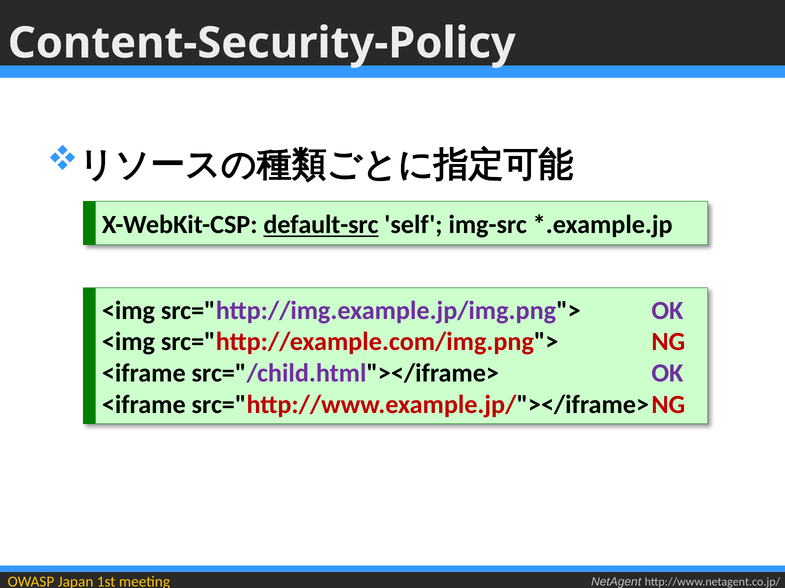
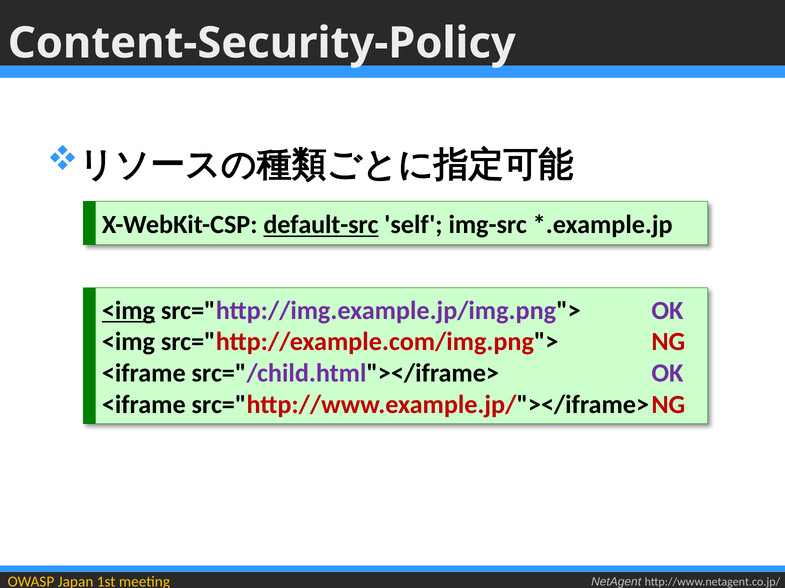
<img at (128, 311) underline: none -> present
